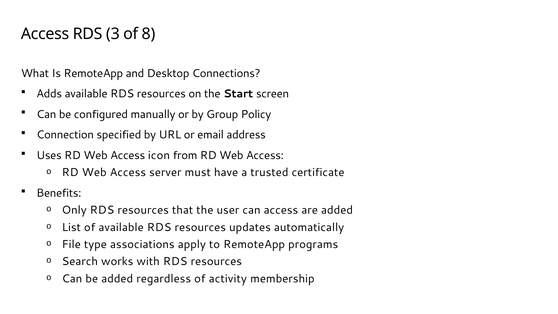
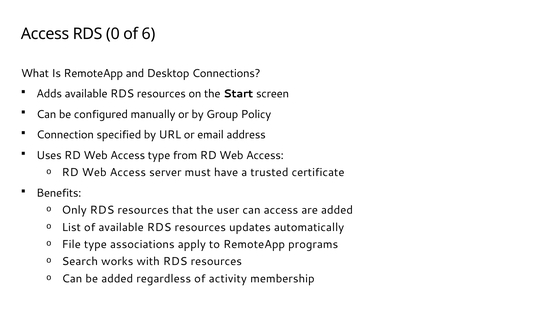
3: 3 -> 0
8: 8 -> 6
Access icon: icon -> type
